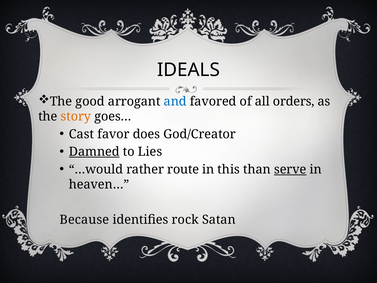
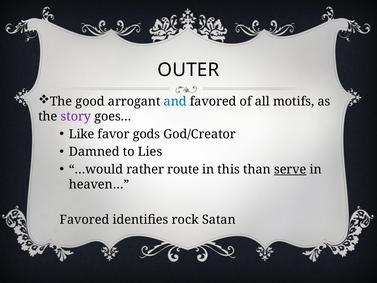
IDEALS: IDEALS -> OUTER
orders: orders -> motifs
story colour: orange -> purple
Cast: Cast -> Like
does: does -> gods
Damned underline: present -> none
Because at (84, 220): Because -> Favored
